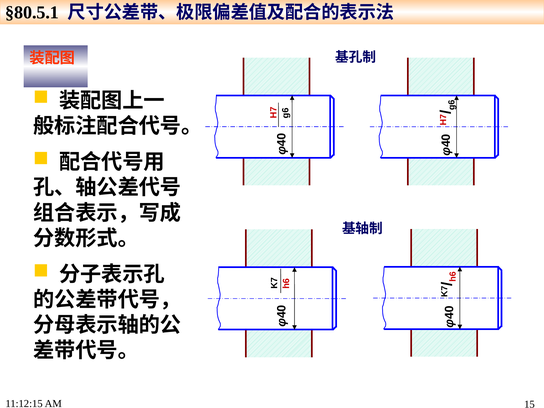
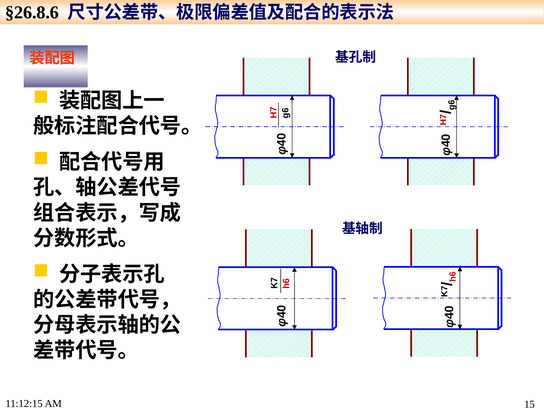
§80.5.1: §80.5.1 -> §26.8.6
